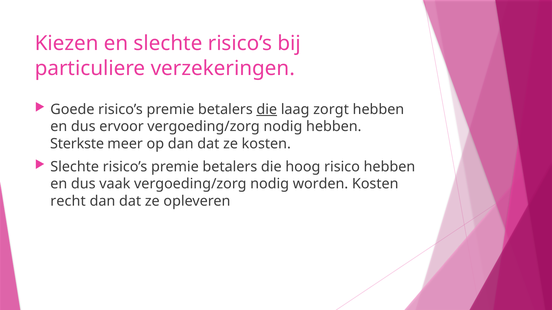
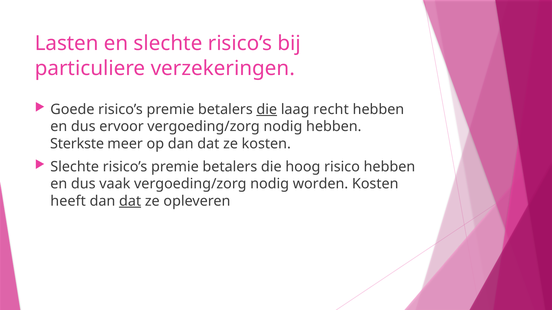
Kiezen: Kiezen -> Lasten
zorgt: zorgt -> recht
recht: recht -> heeft
dat at (130, 201) underline: none -> present
